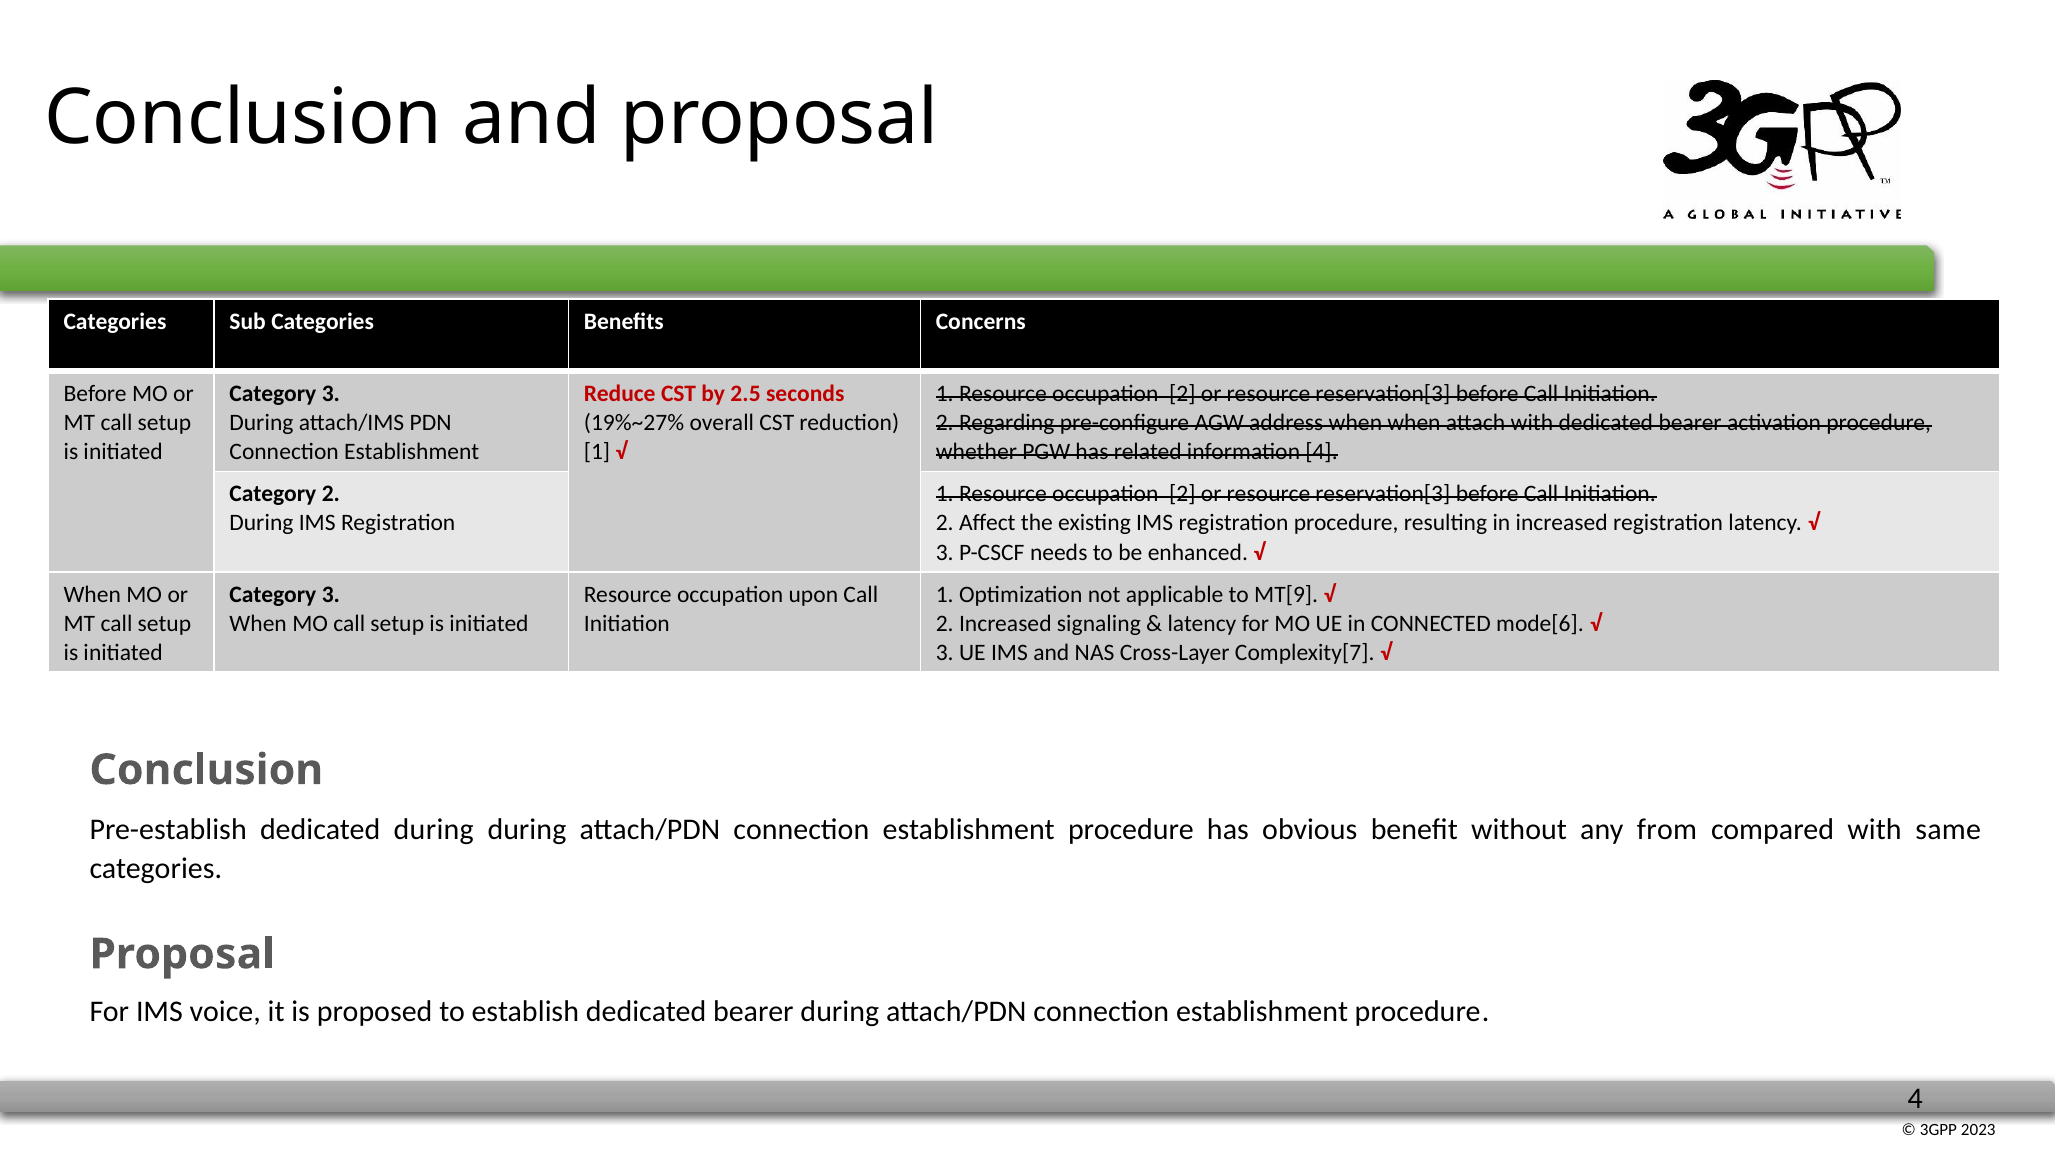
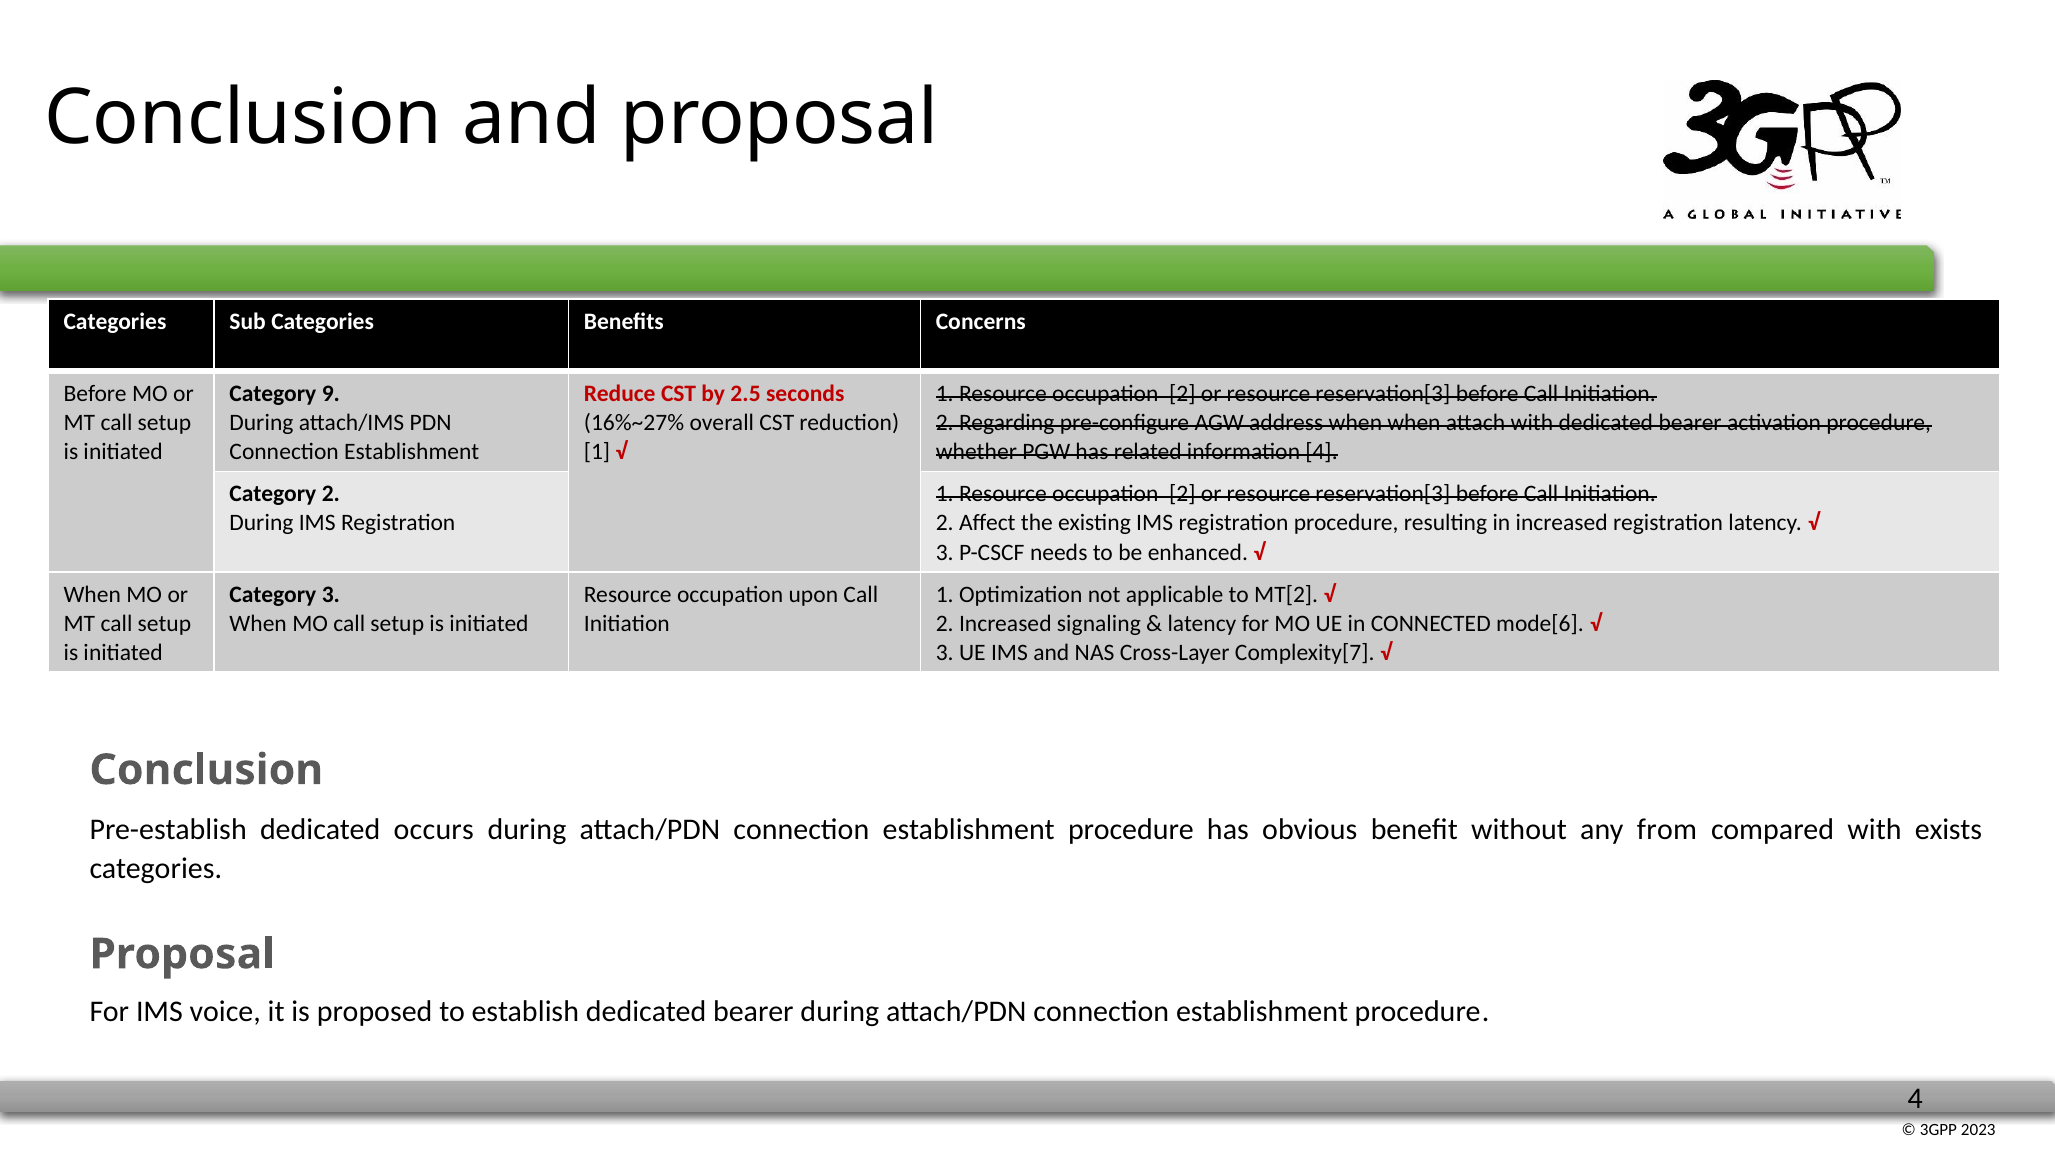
3 at (331, 394): 3 -> 9
19%~27%: 19%~27% -> 16%~27%
MT[9: MT[9 -> MT[2
dedicated during: during -> occurs
same: same -> exists
